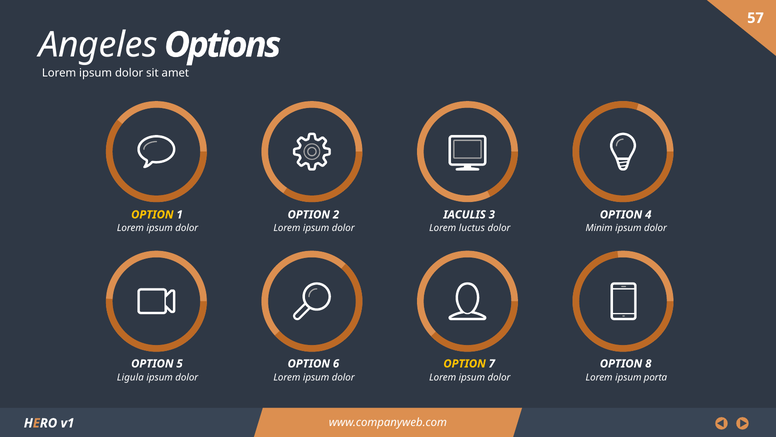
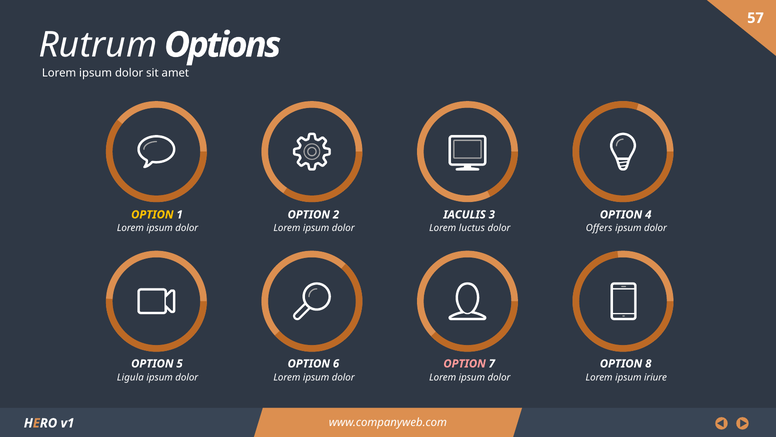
Angeles: Angeles -> Rutrum
Minim: Minim -> Offers
OPTION at (465, 363) colour: yellow -> pink
porta: porta -> iriure
